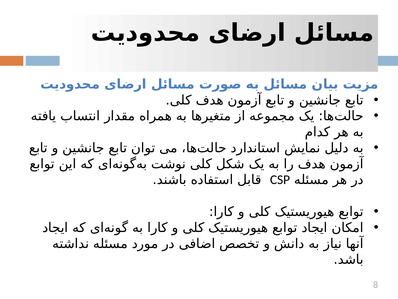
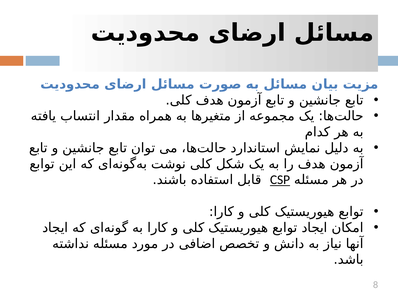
CSP underline: none -> present
